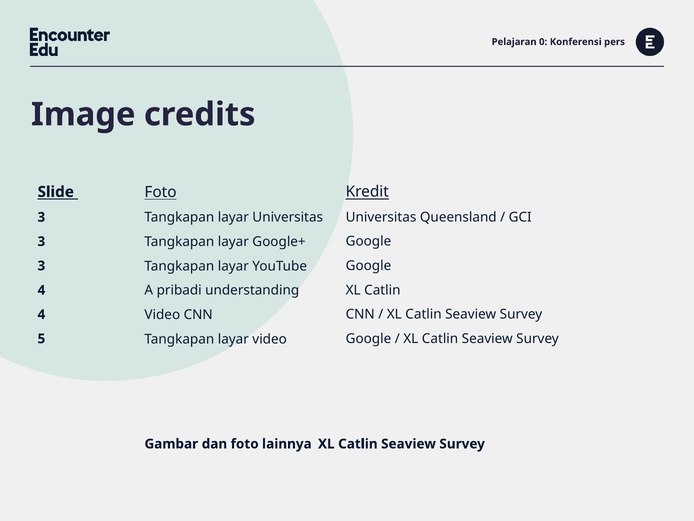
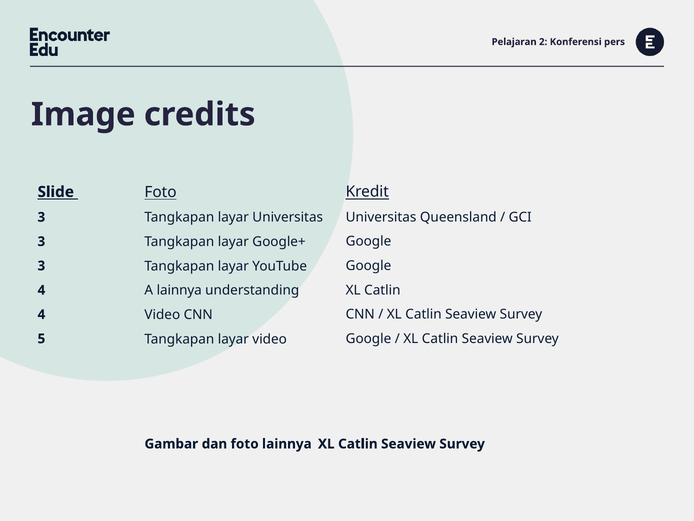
0: 0 -> 2
A pribadi: pribadi -> lainnya
